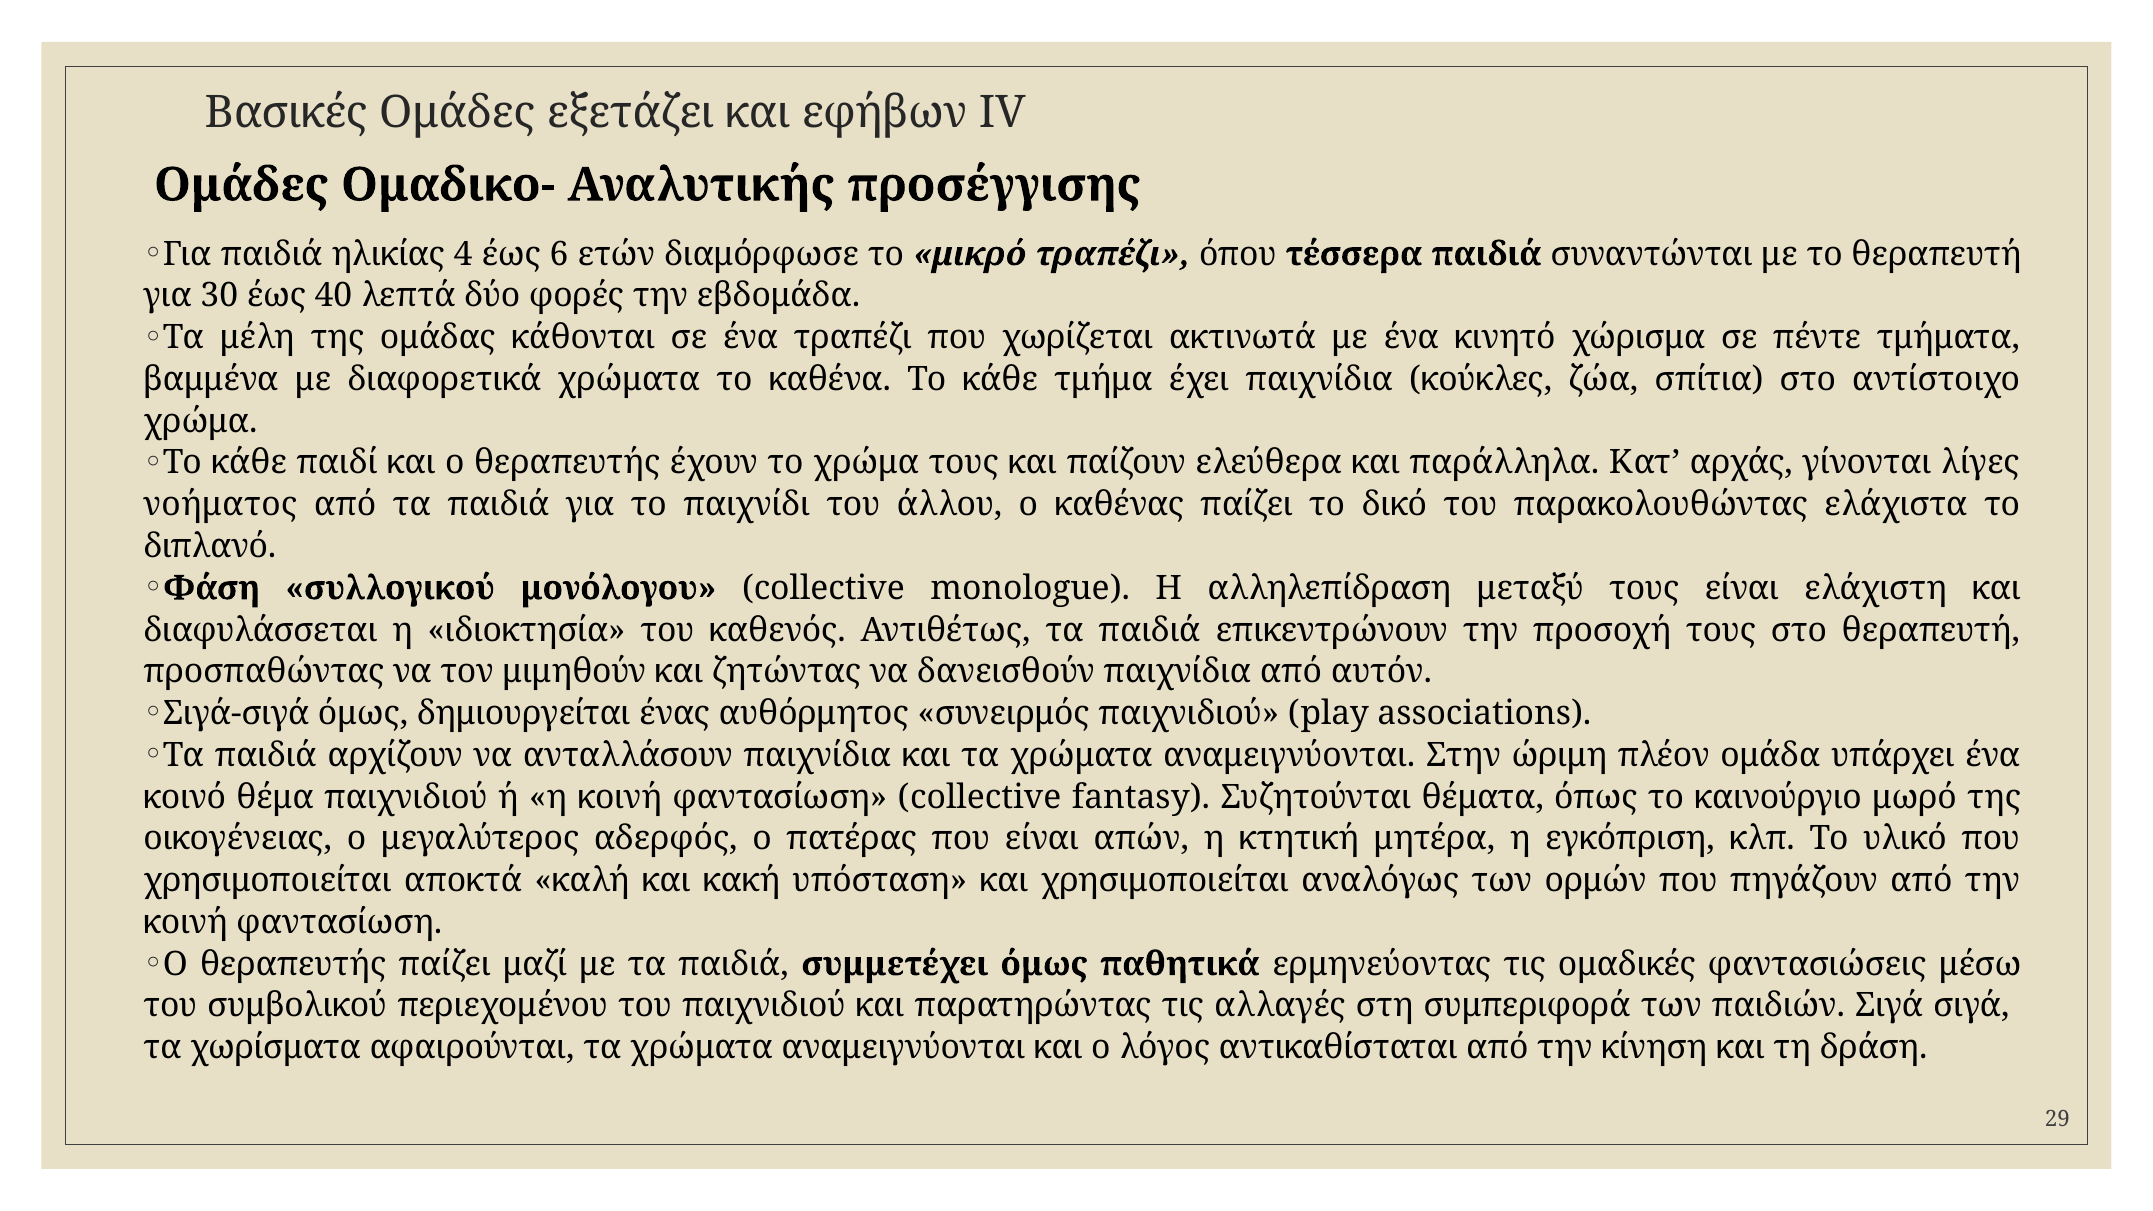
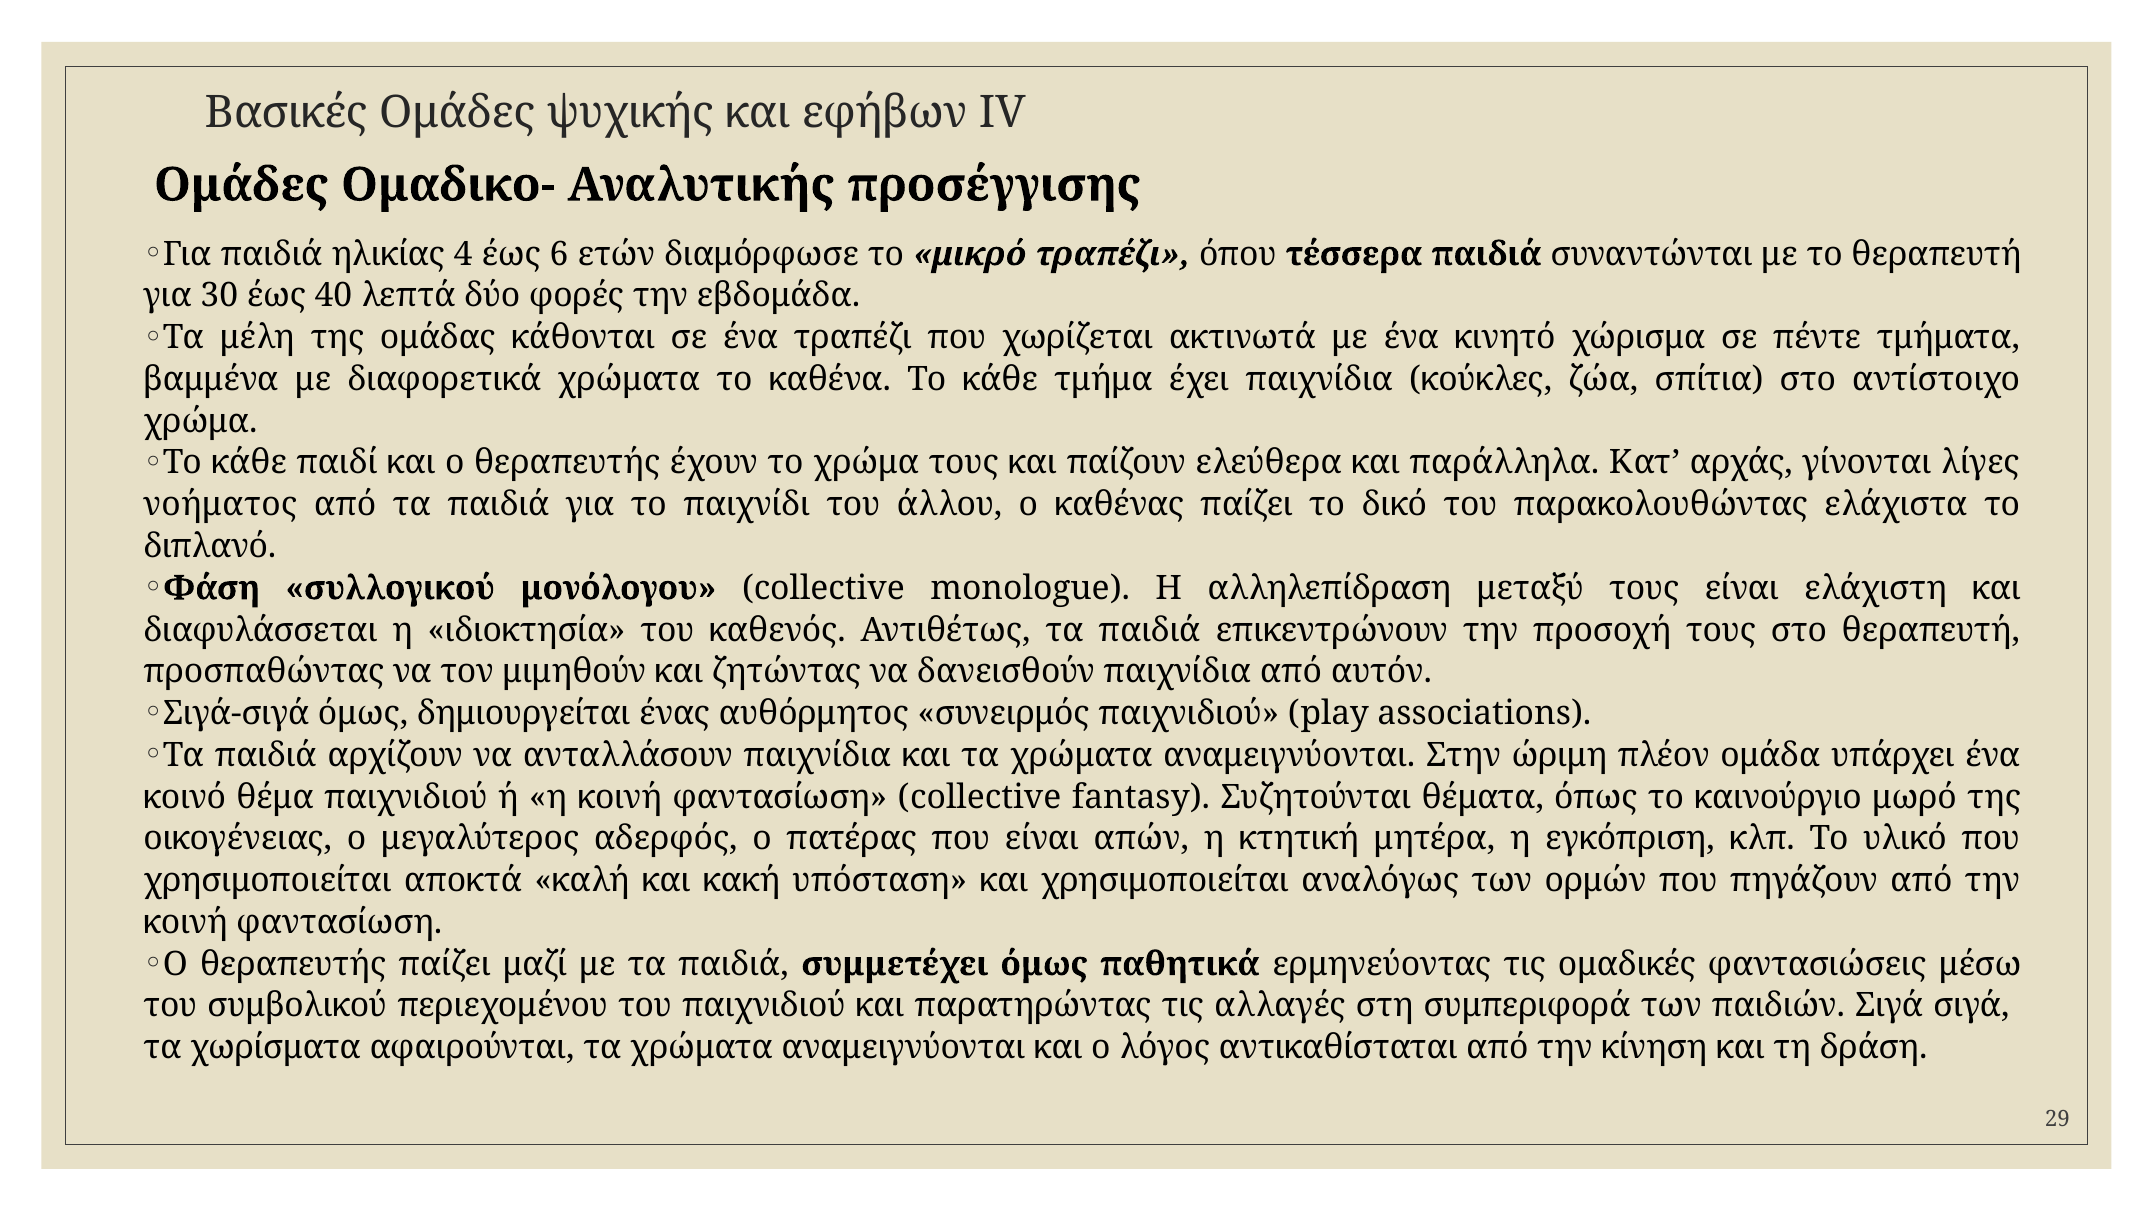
εξετάζει: εξετάζει -> ψυχικής
